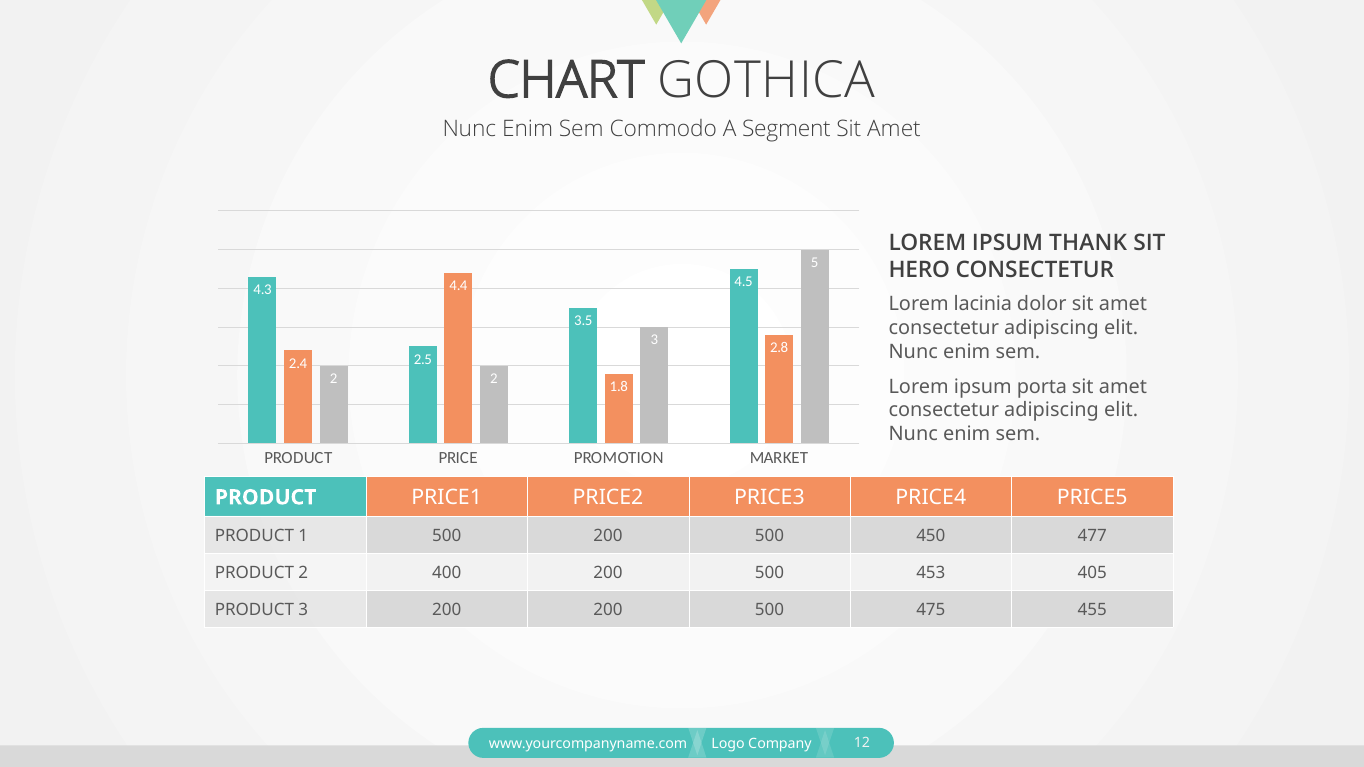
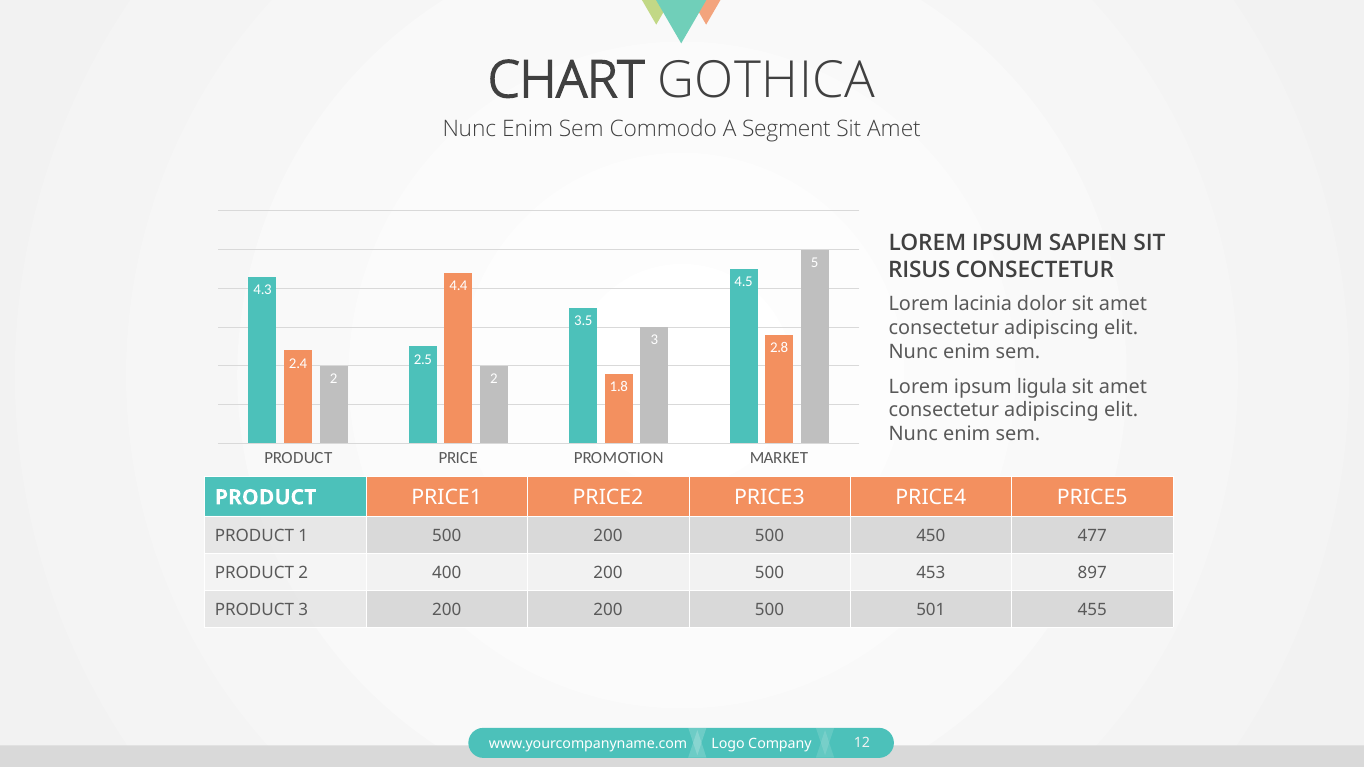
THANK: THANK -> SAPIEN
HERO: HERO -> RISUS
porta: porta -> ligula
405: 405 -> 897
475: 475 -> 501
